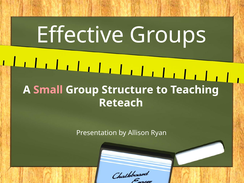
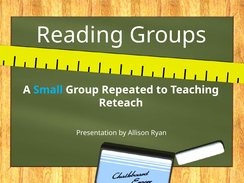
Effective: Effective -> Reading
Small colour: pink -> light blue
Structure: Structure -> Repeated
